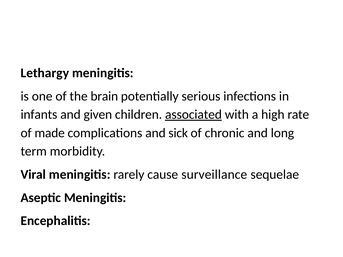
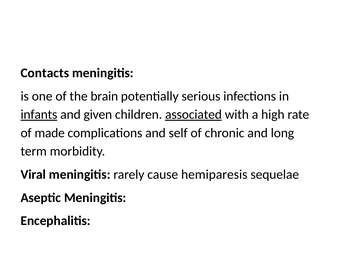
Lethargy: Lethargy -> Contacts
infants underline: none -> present
sick: sick -> self
surveillance: surveillance -> hemiparesis
